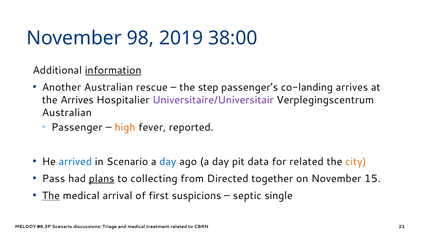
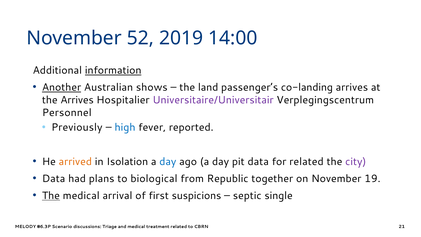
98: 98 -> 52
38:00: 38:00 -> 14:00
Another underline: none -> present
rescue: rescue -> shows
step: step -> land
Australian at (67, 113): Australian -> Personnel
Passenger: Passenger -> Previously
high colour: orange -> blue
arrived colour: blue -> orange
in Scenario: Scenario -> Isolation
city colour: orange -> purple
Pass at (54, 178): Pass -> Data
plans underline: present -> none
collecting: collecting -> biological
Directed: Directed -> Republic
15: 15 -> 19
